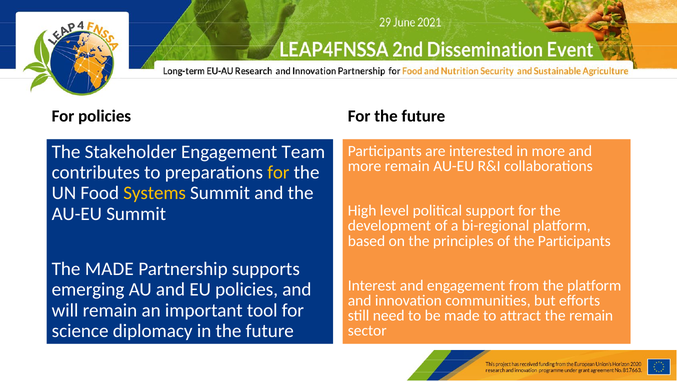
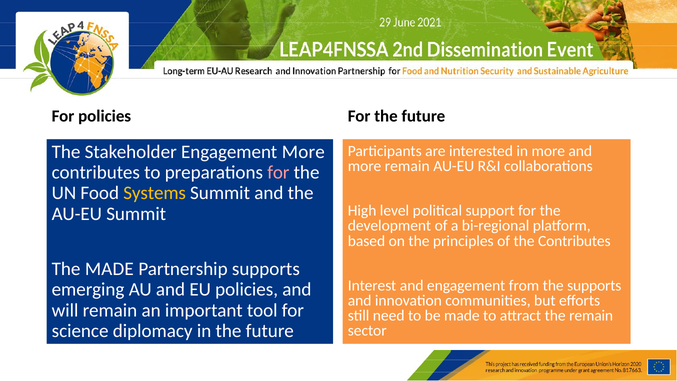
Engagement Team: Team -> More
for at (278, 172) colour: yellow -> pink
the Participants: Participants -> Contributes
the platform: platform -> supports
